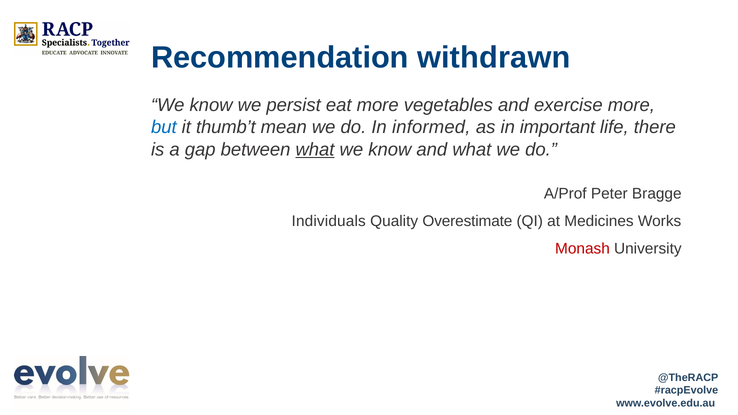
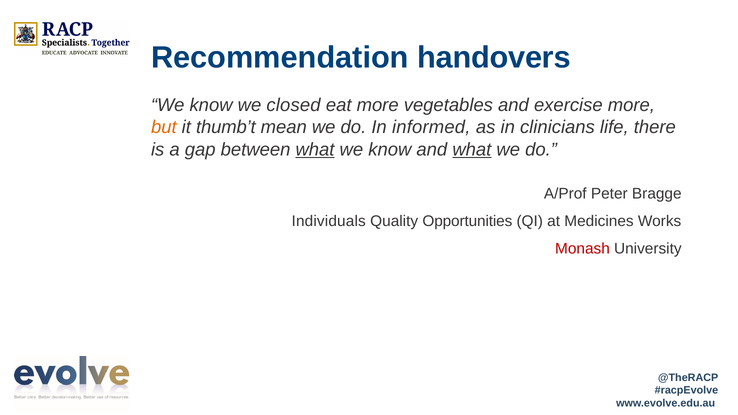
withdrawn: withdrawn -> handovers
persist: persist -> closed
but colour: blue -> orange
important: important -> clinicians
what at (472, 150) underline: none -> present
Overestimate: Overestimate -> Opportunities
